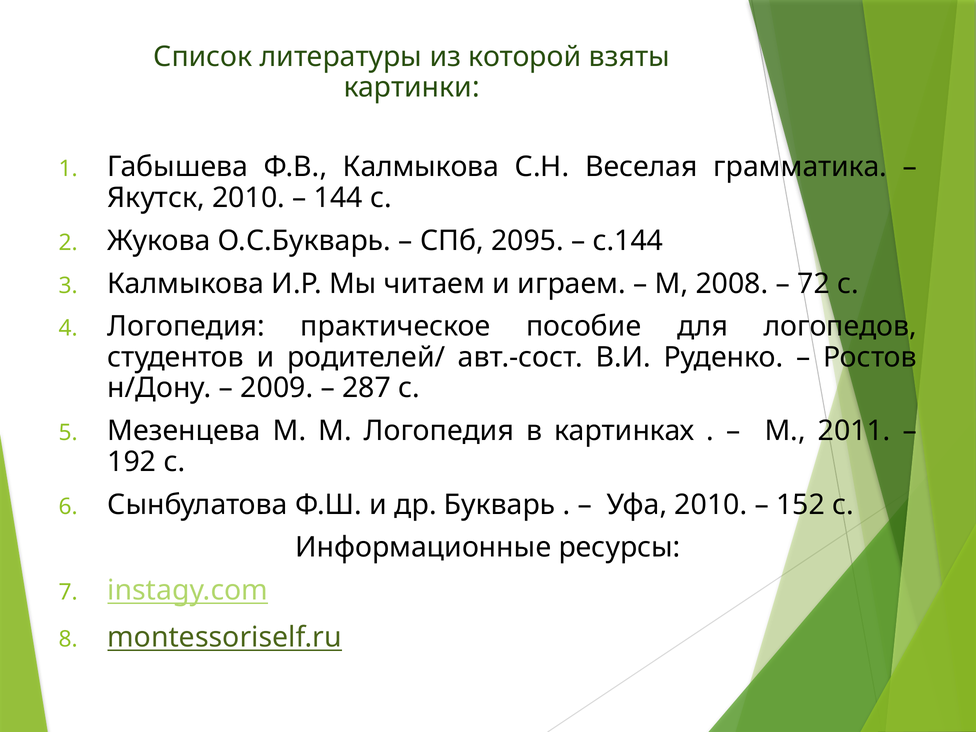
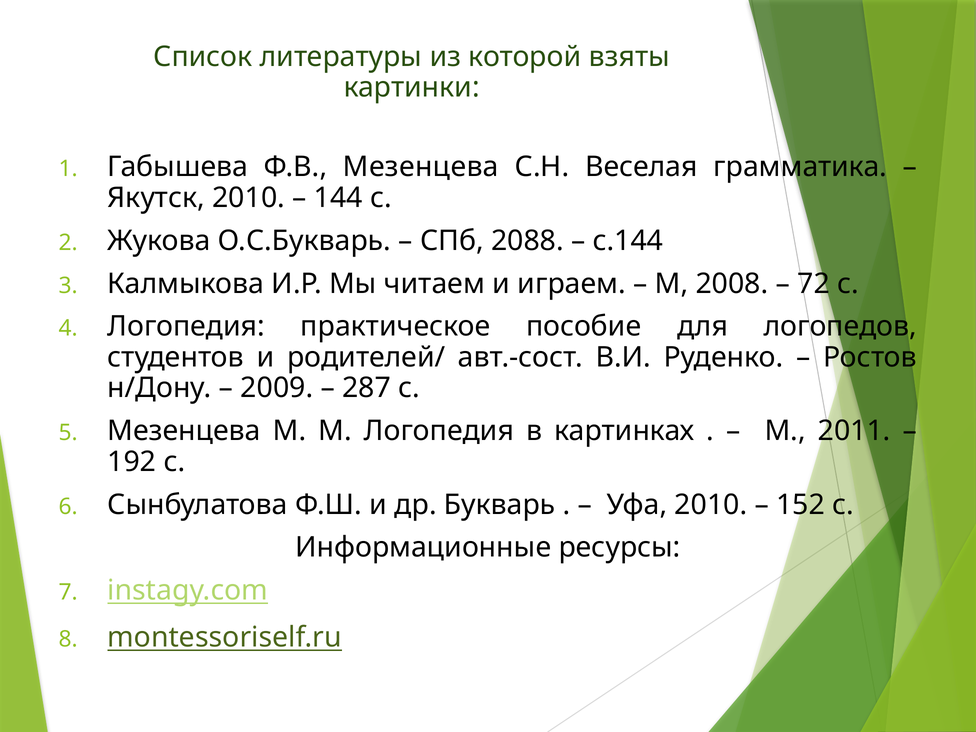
Ф.В Калмыкова: Калмыкова -> Мезенцева
2095: 2095 -> 2088
